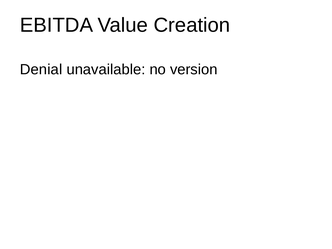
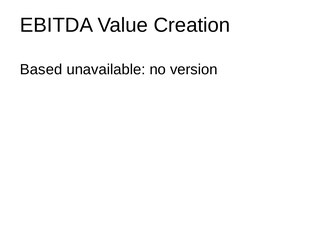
Denial: Denial -> Based
